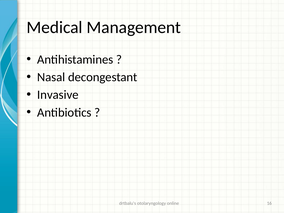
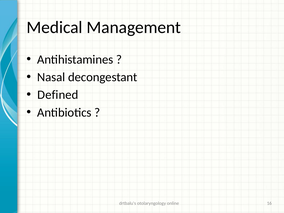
Invasive: Invasive -> Defined
